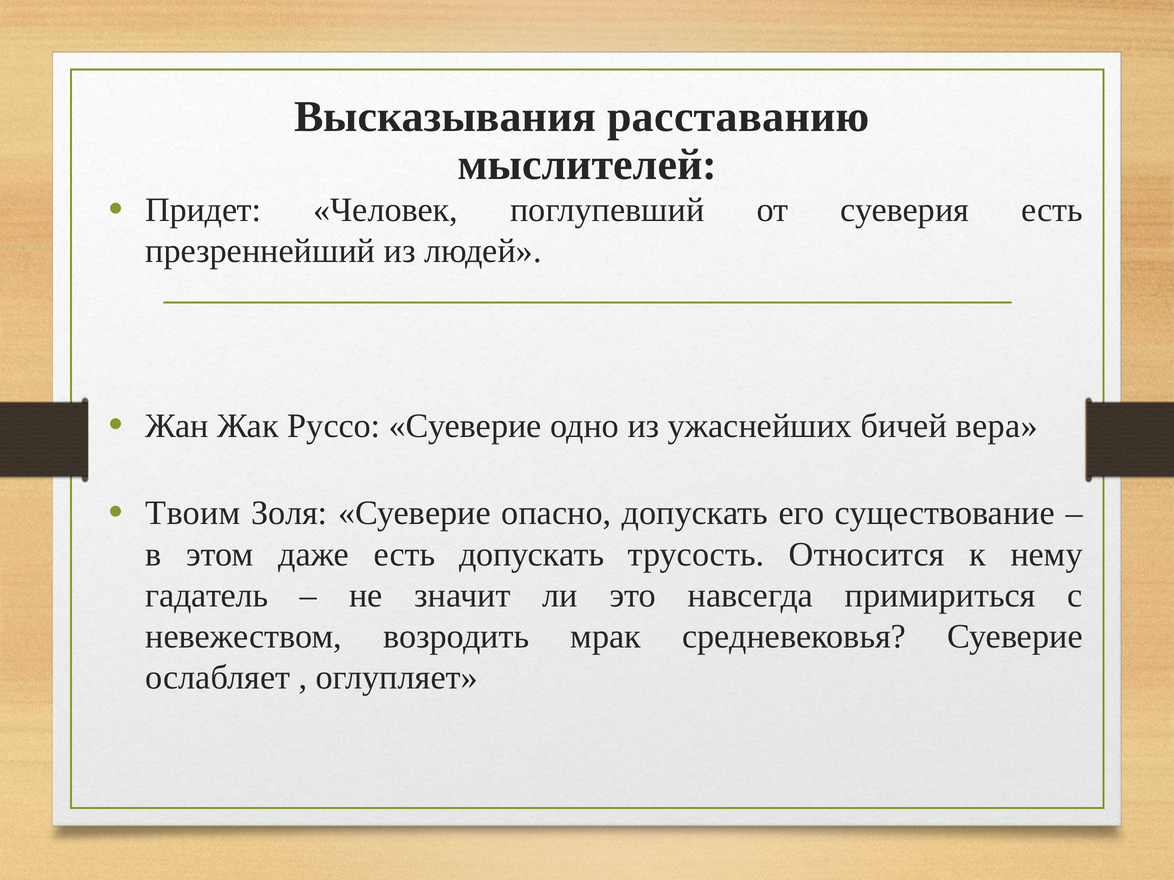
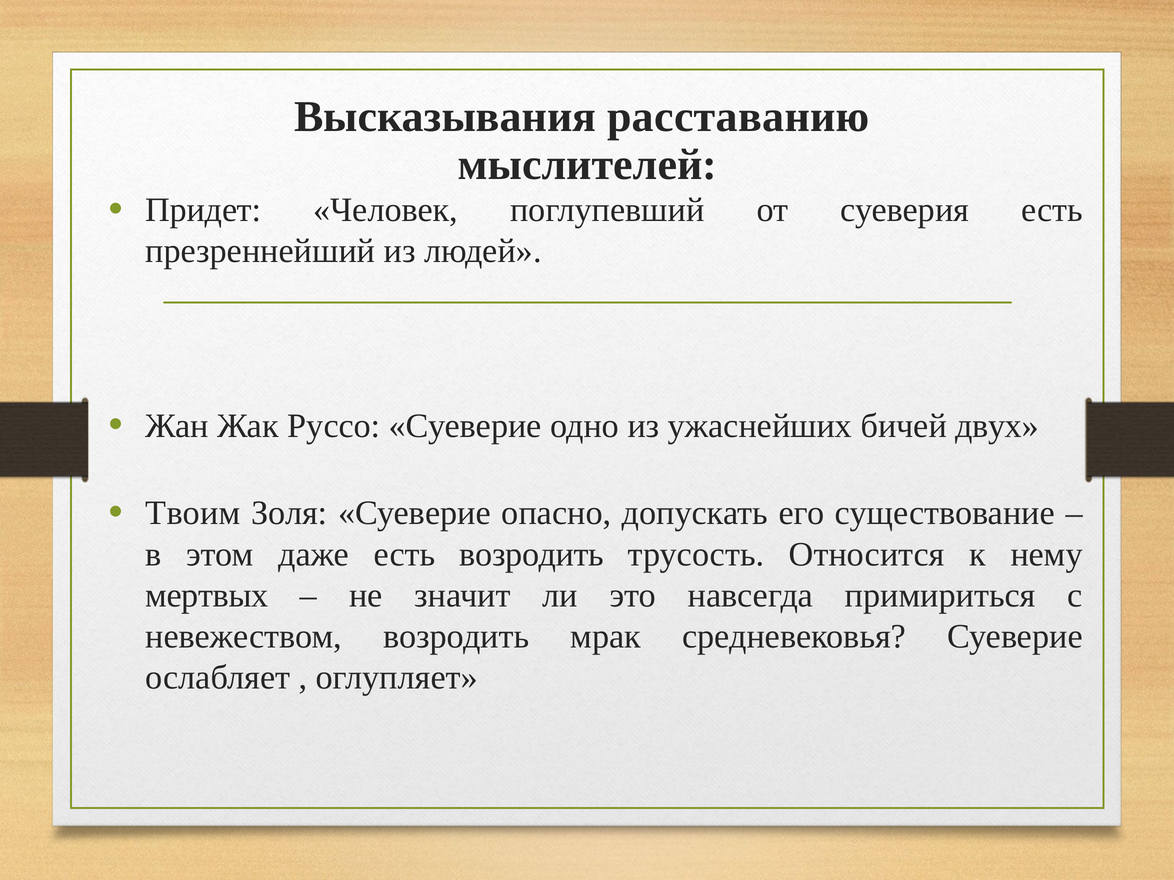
вера: вера -> двух
есть допускать: допускать -> возродить
гадатель: гадатель -> мертвых
